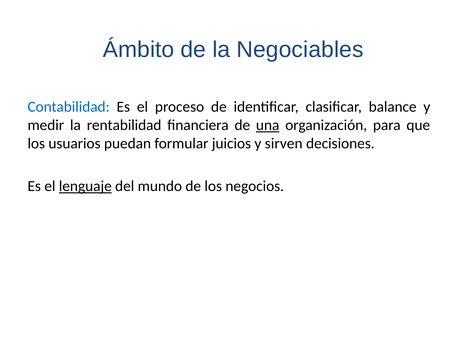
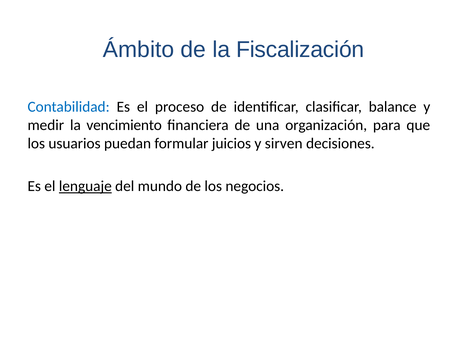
Negociables: Negociables -> Fiscalización
rentabilidad: rentabilidad -> vencimiento
una underline: present -> none
